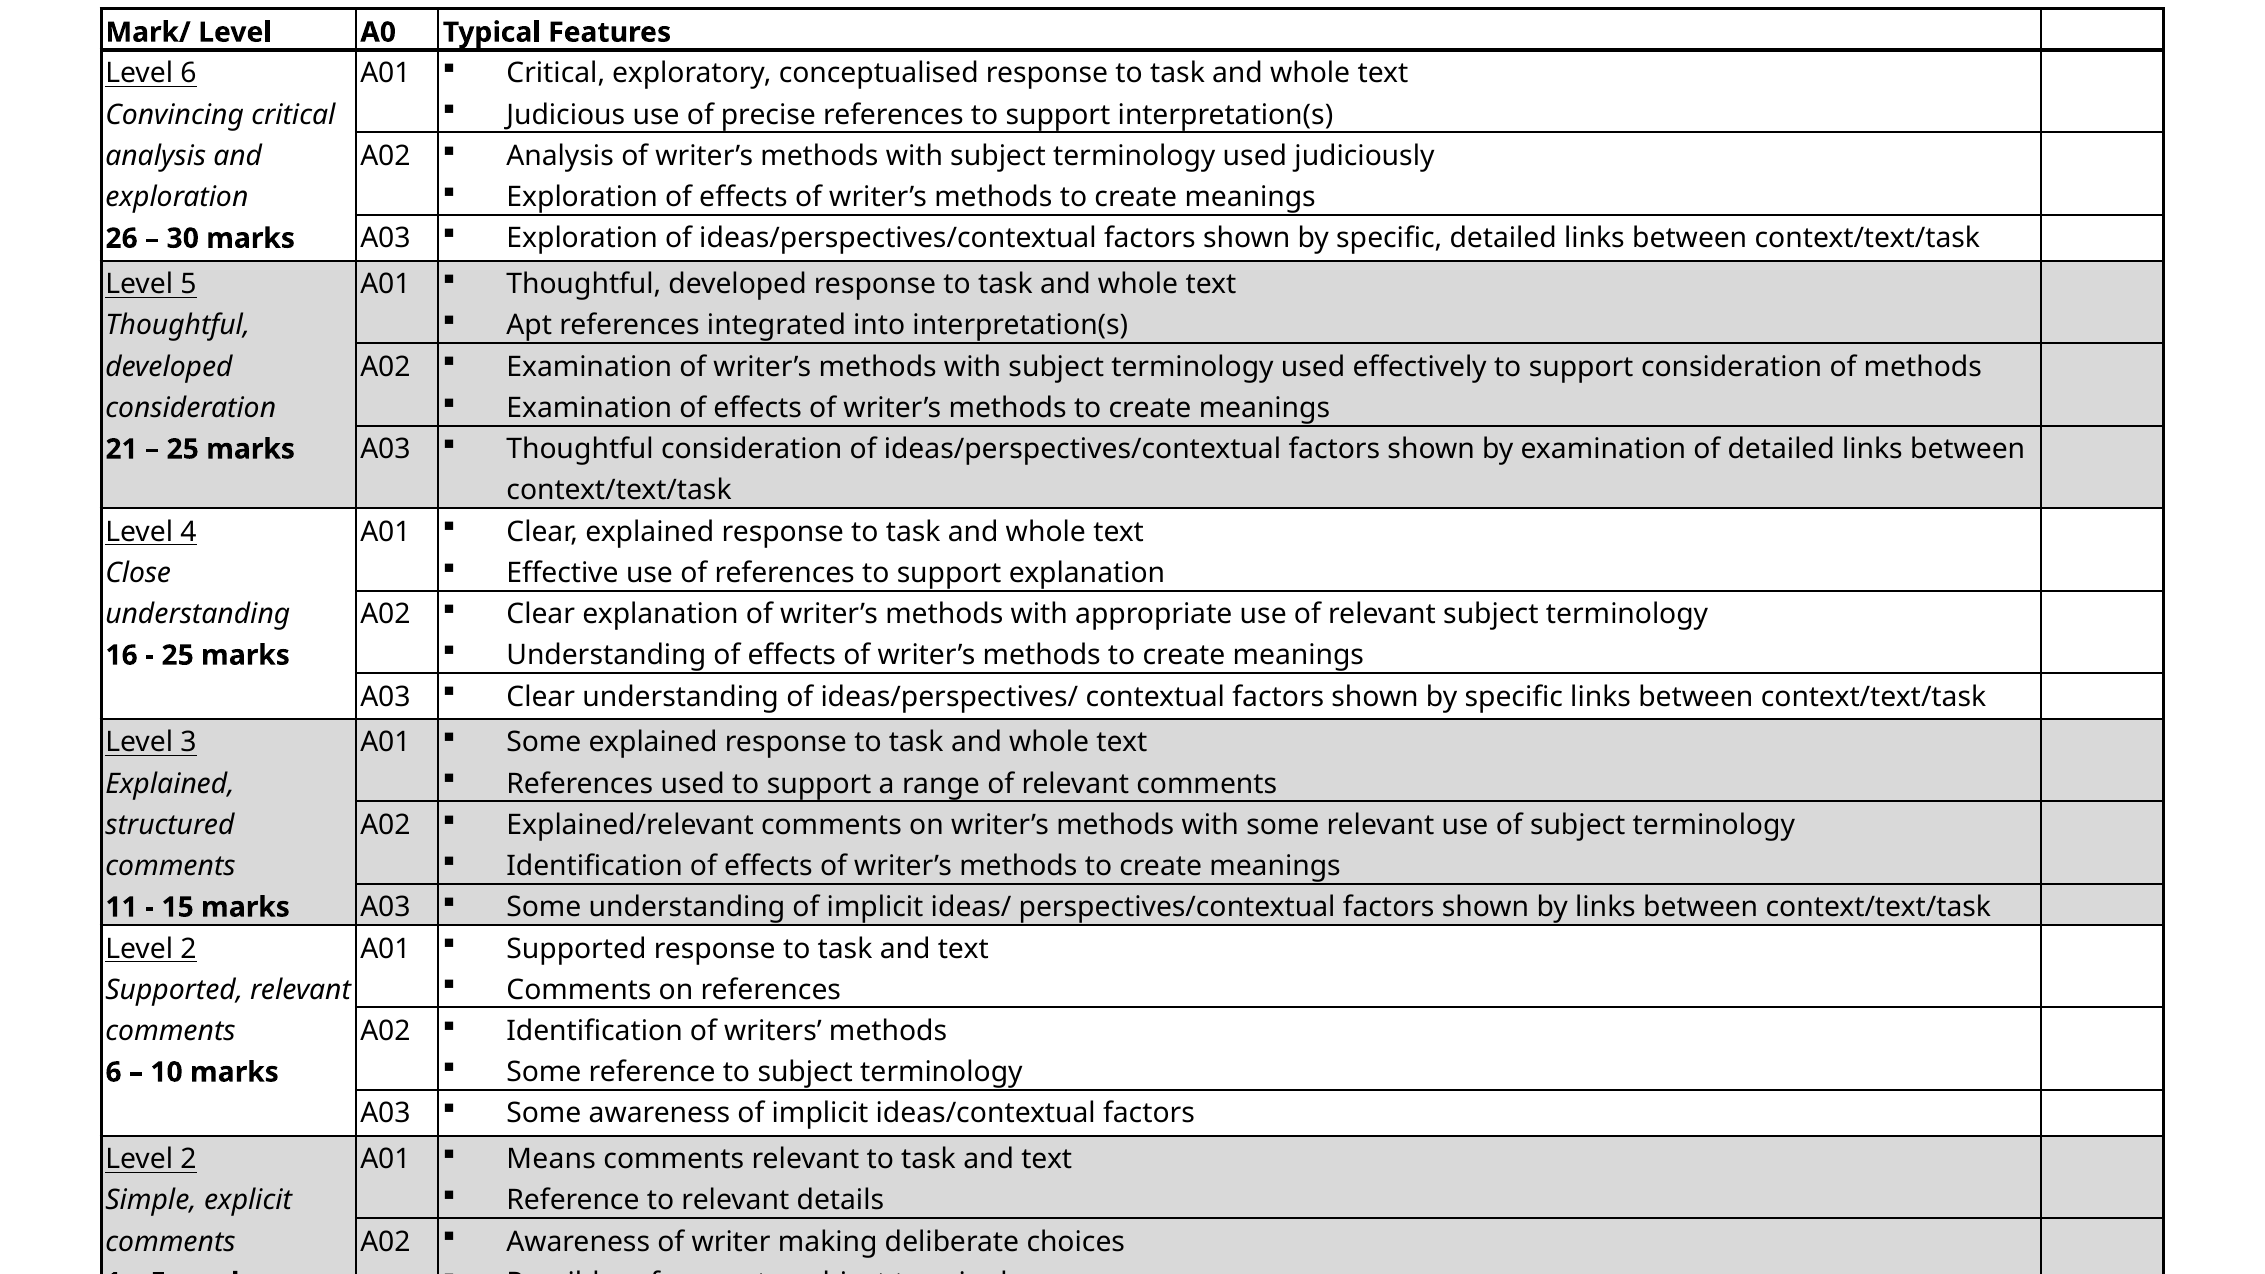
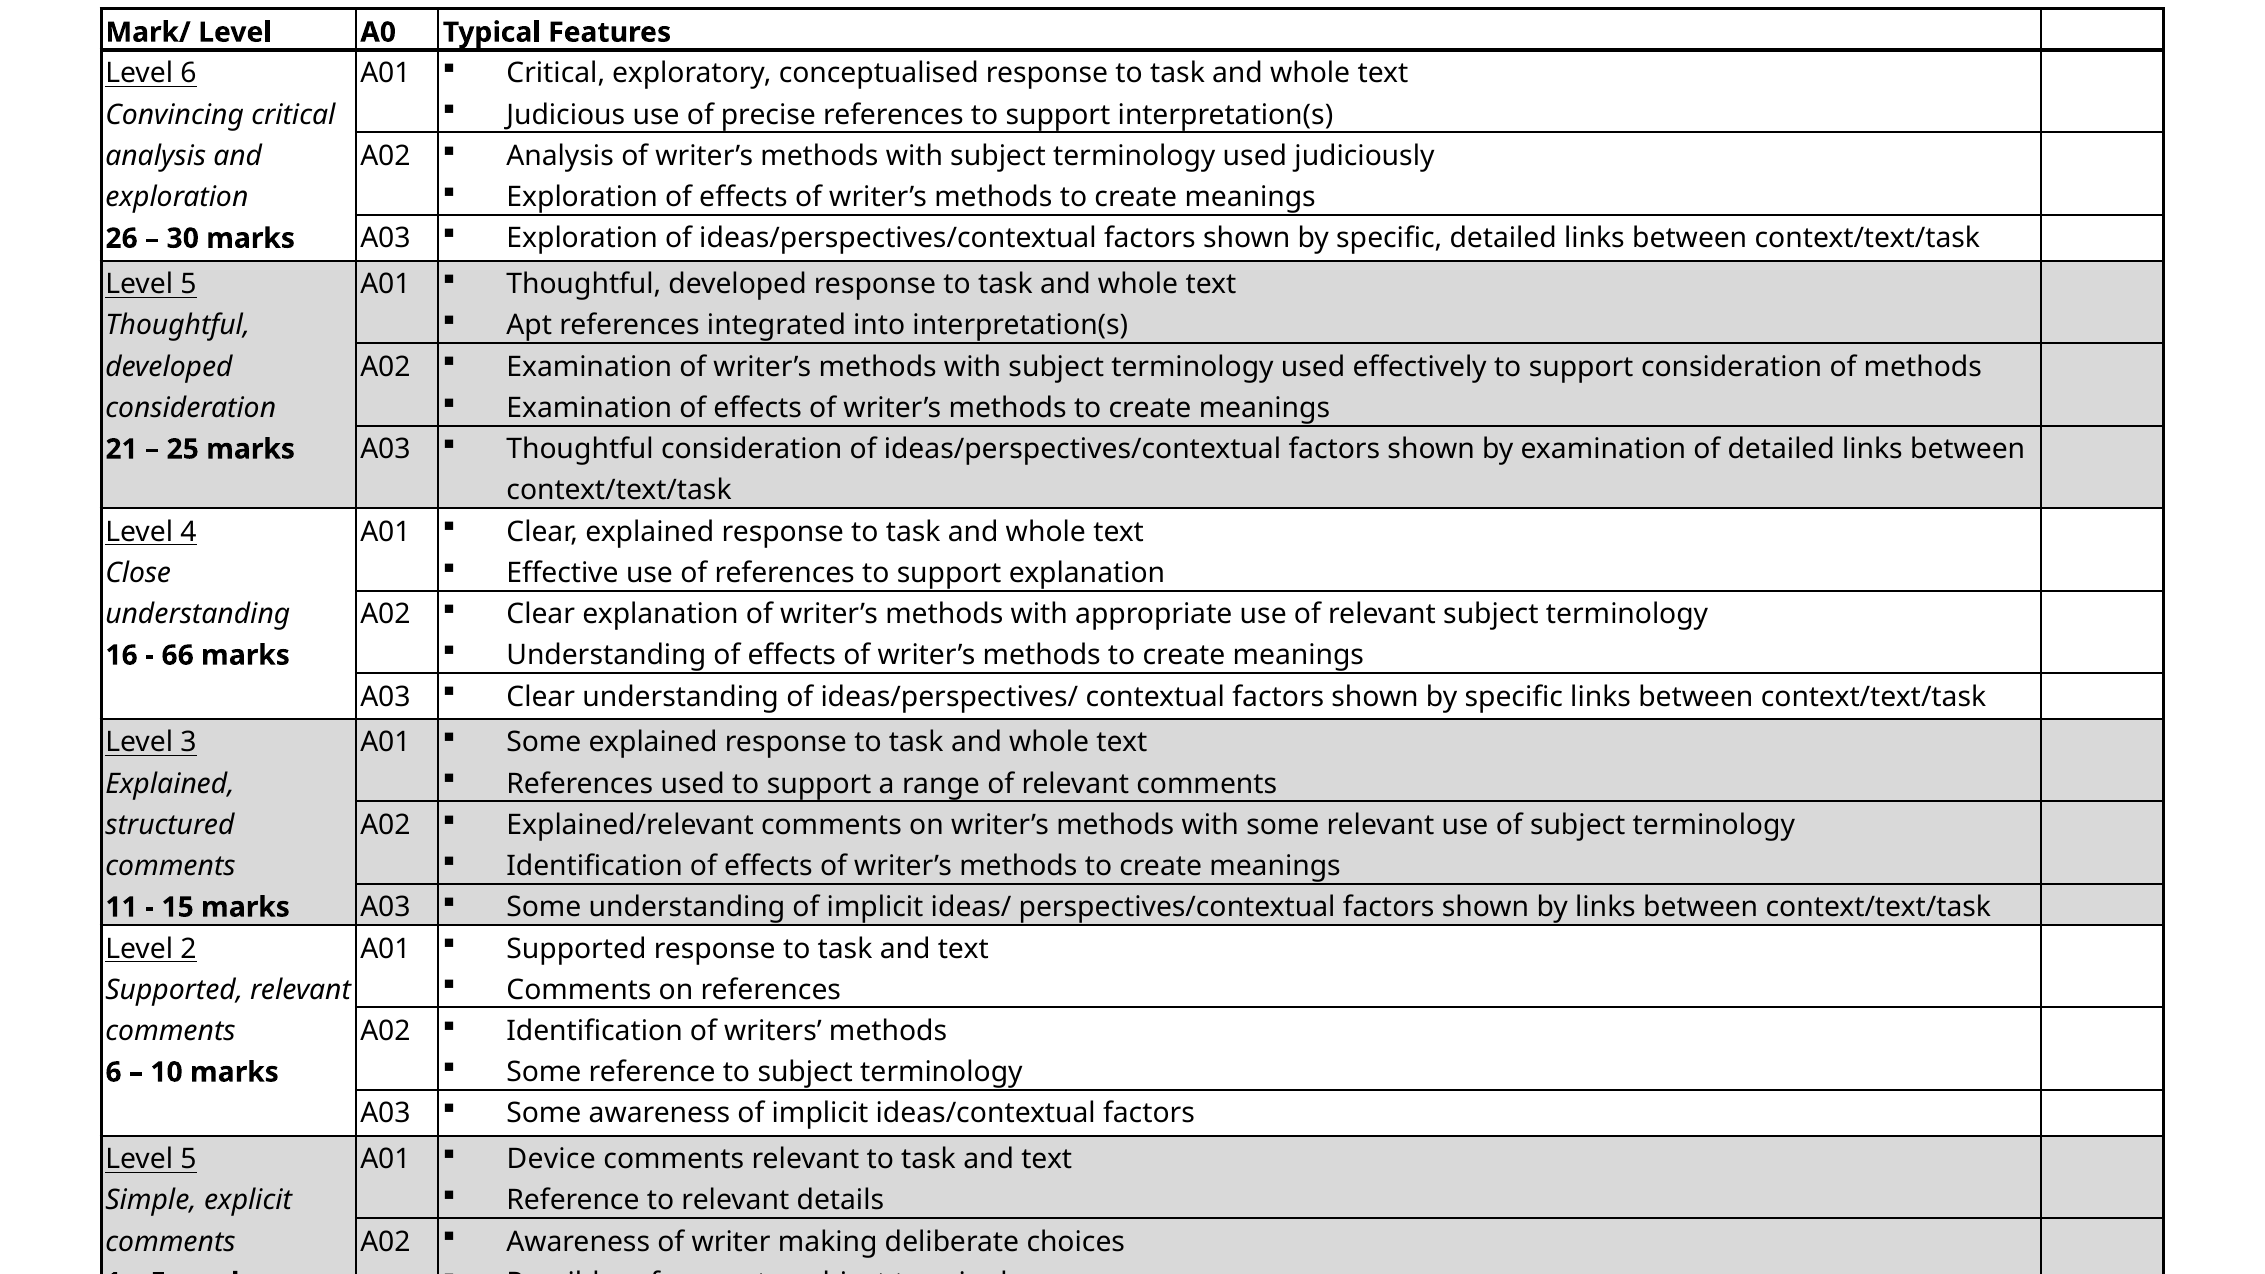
25 at (178, 655): 25 -> 66
2 at (188, 1159): 2 -> 5
Means: Means -> Device
